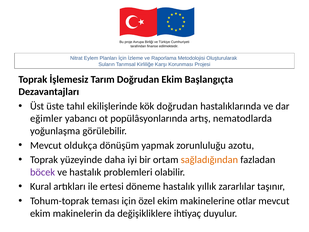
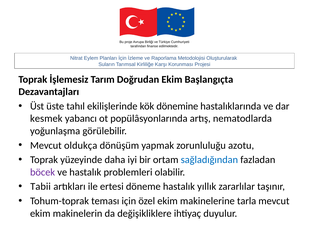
kök doğrudan: doğrudan -> dönemine
eğimler: eğimler -> kesmek
sağladığından colour: orange -> blue
Kural: Kural -> Tabii
otlar: otlar -> tarla
